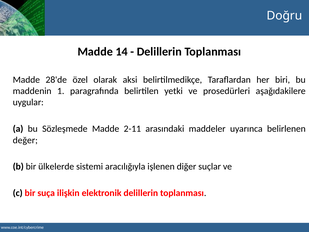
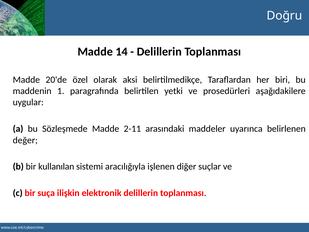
28'de: 28'de -> 20'de
ülkelerde: ülkelerde -> kullanılan
